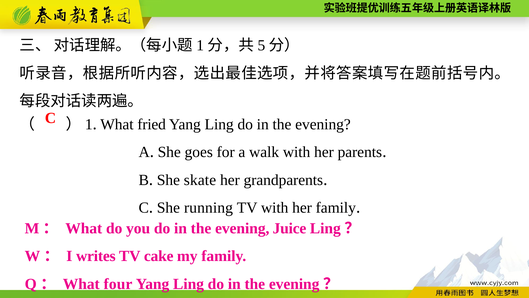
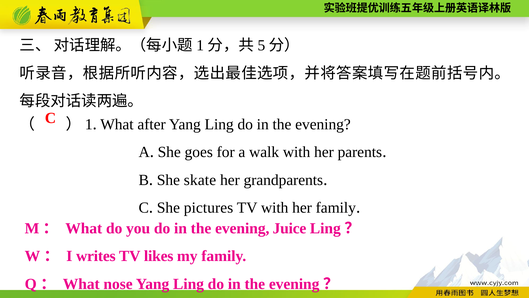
fried: fried -> after
running: running -> pictures
cake: cake -> likes
four: four -> nose
